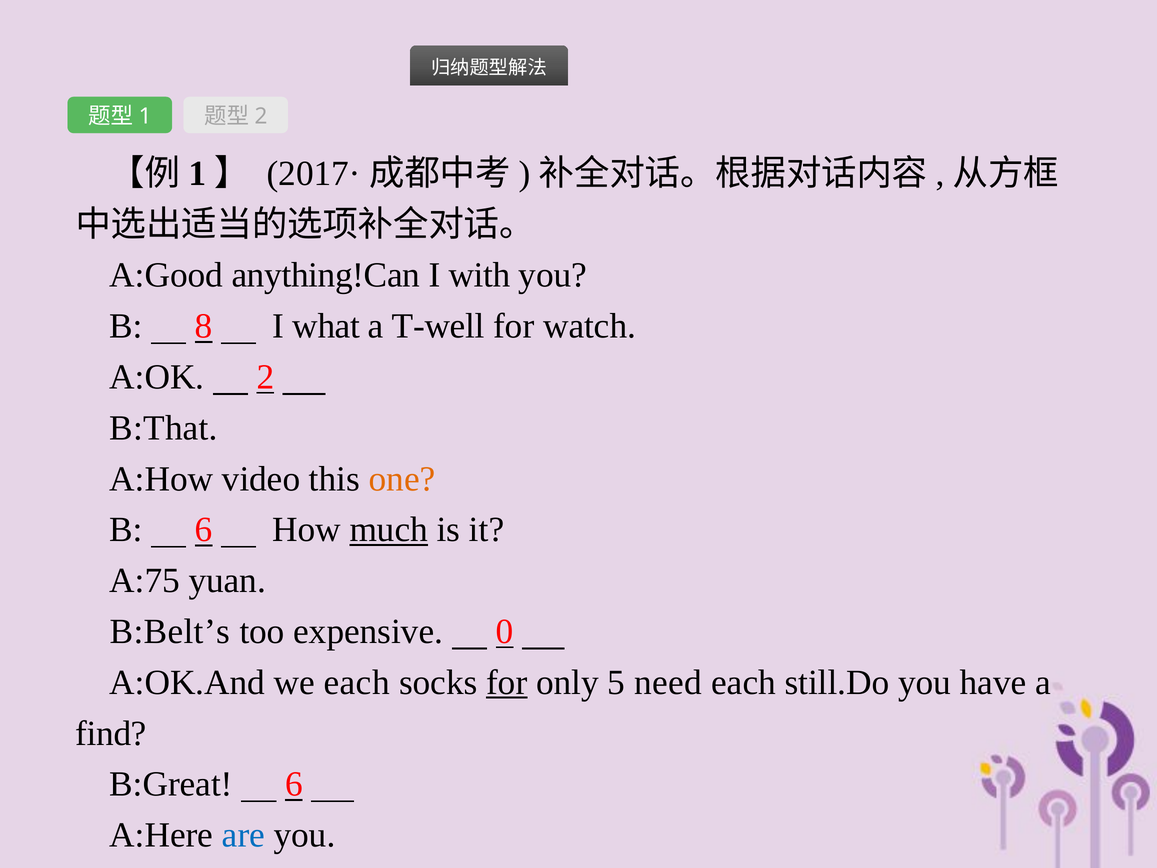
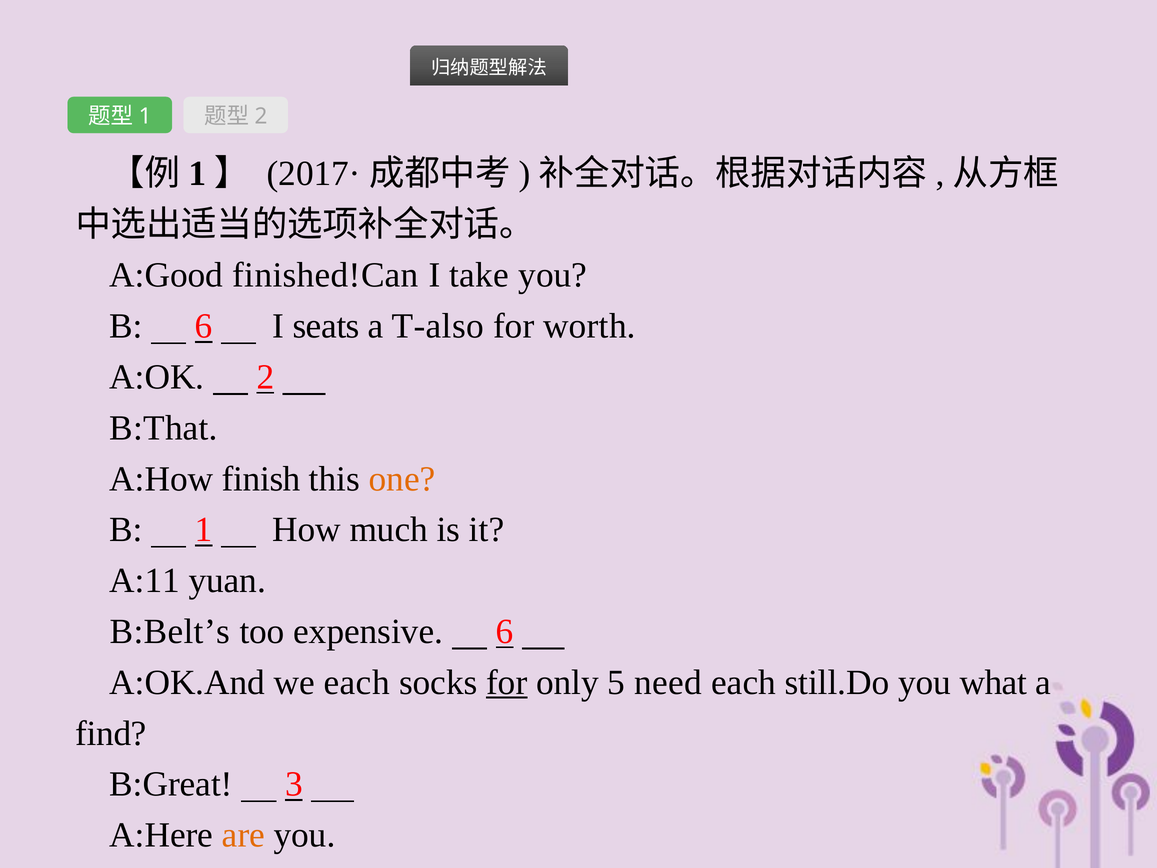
anything!Can: anything!Can -> finished!Can
with: with -> take
B 8: 8 -> 6
what: what -> seats
T-well: T-well -> T-also
watch: watch -> worth
video: video -> finish
B 6: 6 -> 1
much underline: present -> none
A:75: A:75 -> A:11
expensive 0: 0 -> 6
have: have -> what
B:Great 6: 6 -> 3
are colour: blue -> orange
